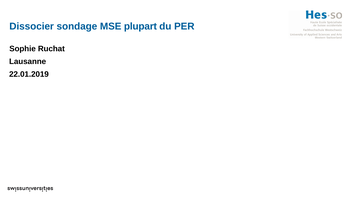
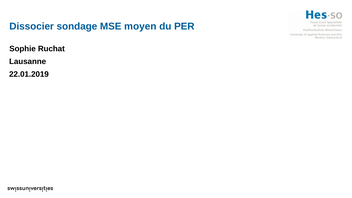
plupart: plupart -> moyen
